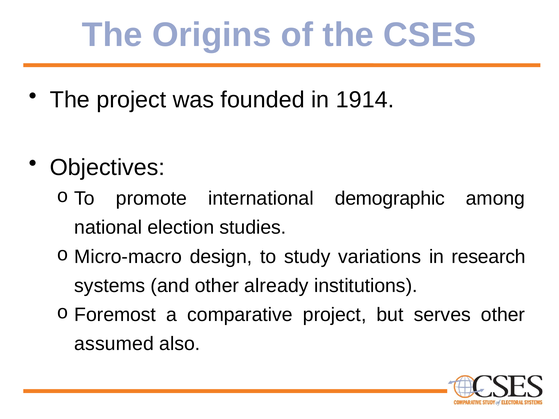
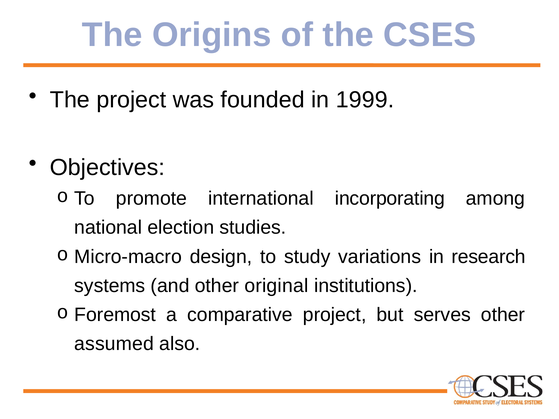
1914: 1914 -> 1999
demographic: demographic -> incorporating
already: already -> original
